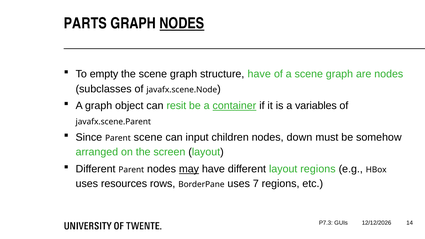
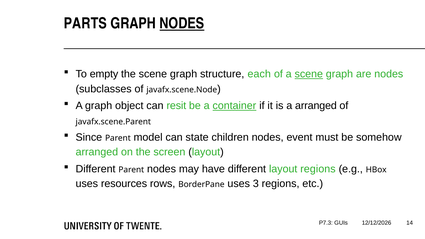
structure have: have -> each
scene at (309, 74) underline: none -> present
a variables: variables -> arranged
Parent scene: scene -> model
input: input -> state
down: down -> event
may underline: present -> none
7: 7 -> 3
